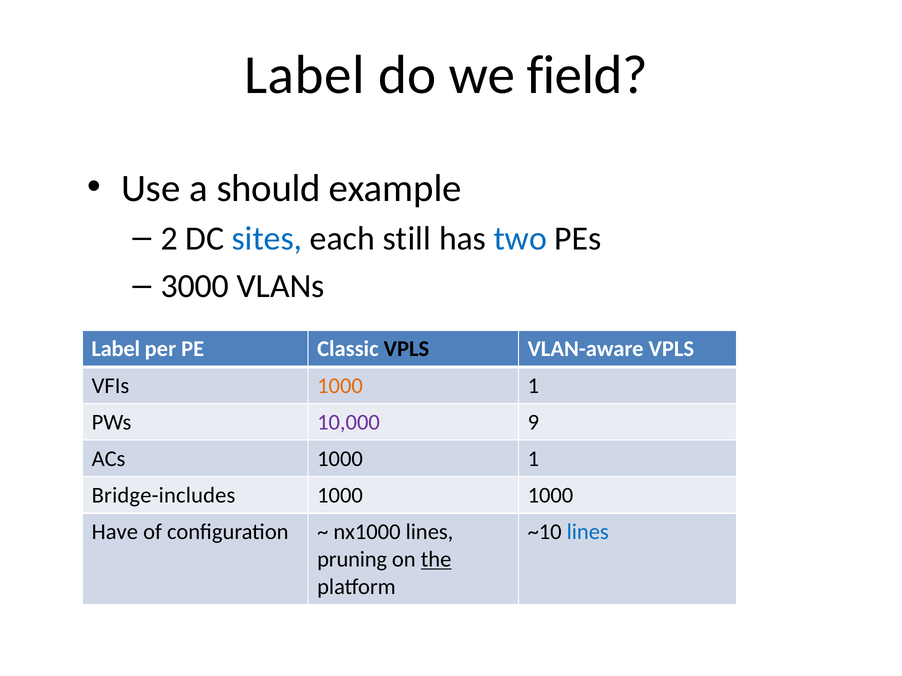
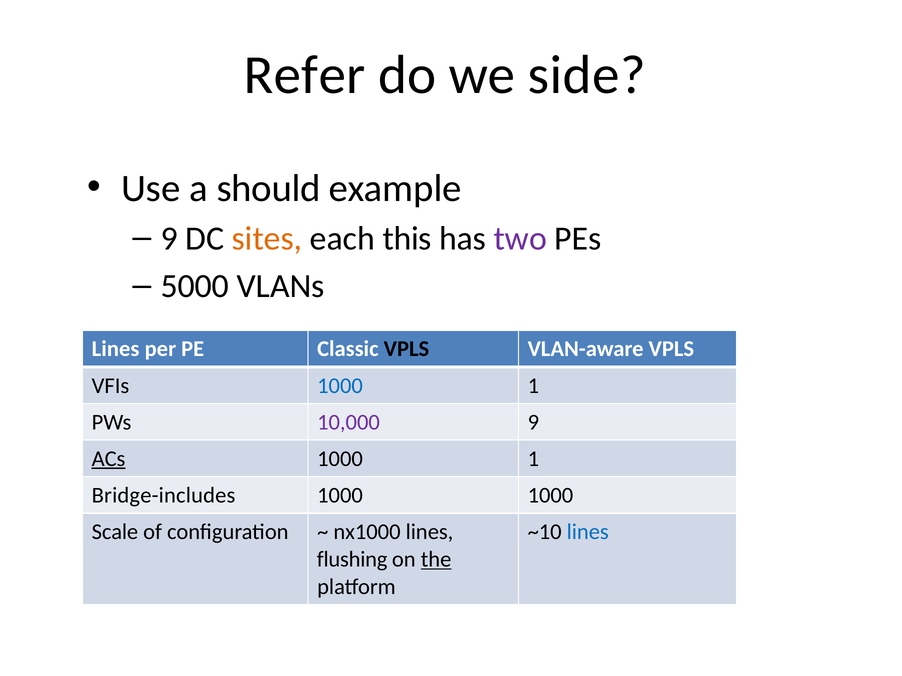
Label at (304, 75): Label -> Refer
field: field -> side
2 at (169, 239): 2 -> 9
sites colour: blue -> orange
still: still -> this
two colour: blue -> purple
3000: 3000 -> 5000
Label at (116, 349): Label -> Lines
1000 at (340, 386) colour: orange -> blue
ACs underline: none -> present
Have: Have -> Scale
pruning: pruning -> flushing
